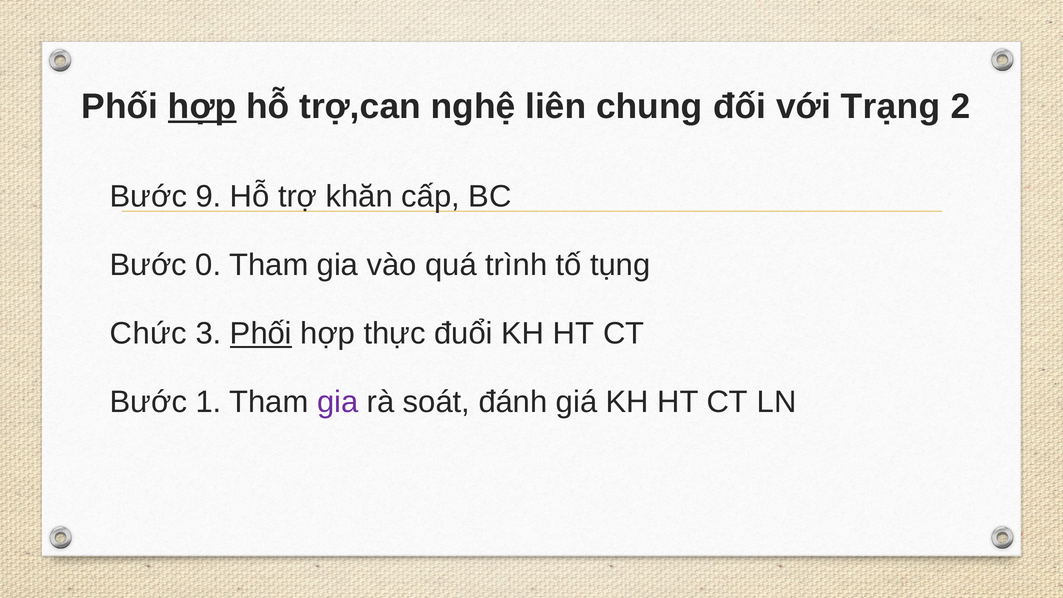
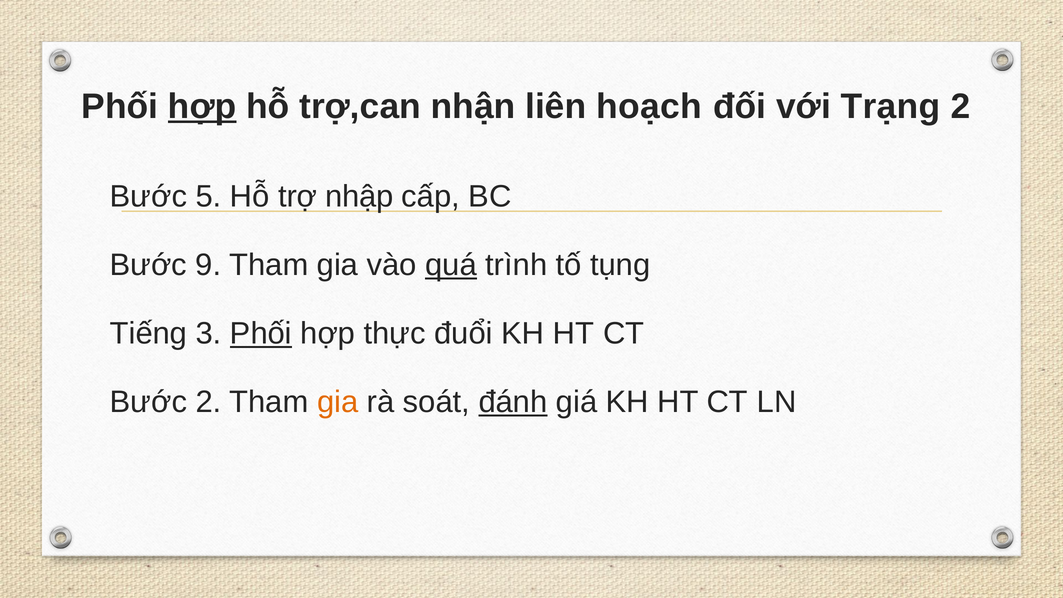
nghệ: nghệ -> nhận
chung: chung -> hoạch
9: 9 -> 5
khăn: khăn -> nhập
0: 0 -> 9
quá underline: none -> present
Chức: Chức -> Tiếng
Bước 1: 1 -> 2
gia at (338, 402) colour: purple -> orange
đánh underline: none -> present
